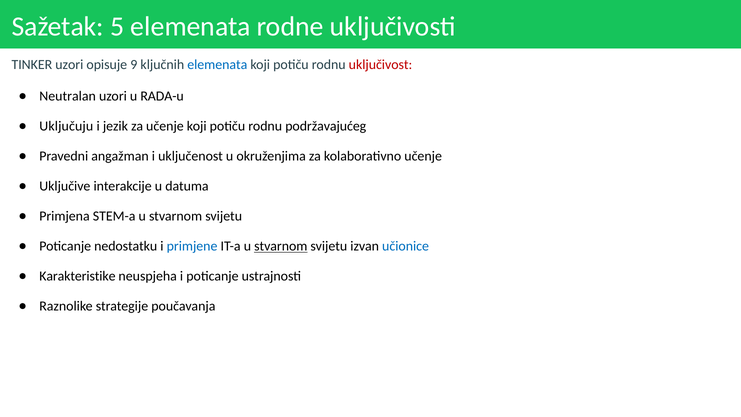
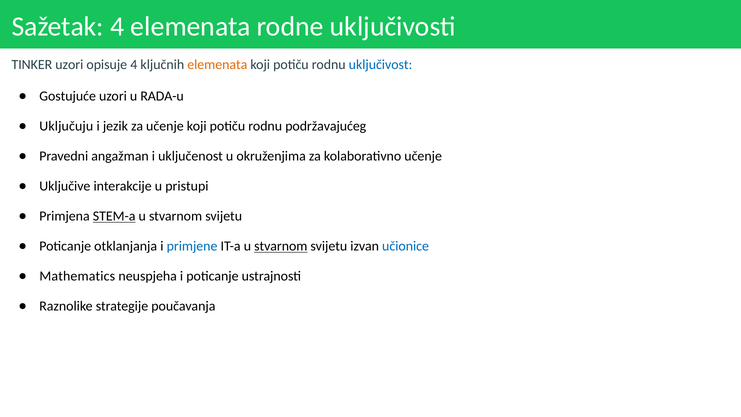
Sažetak 5: 5 -> 4
opisuje 9: 9 -> 4
elemenata at (217, 64) colour: blue -> orange
uključivost colour: red -> blue
Neutralan: Neutralan -> Gostujuće
datuma: datuma -> pristupi
STEM-a underline: none -> present
nedostatku: nedostatku -> otklanjanja
Karakteristike: Karakteristike -> Mathematics
